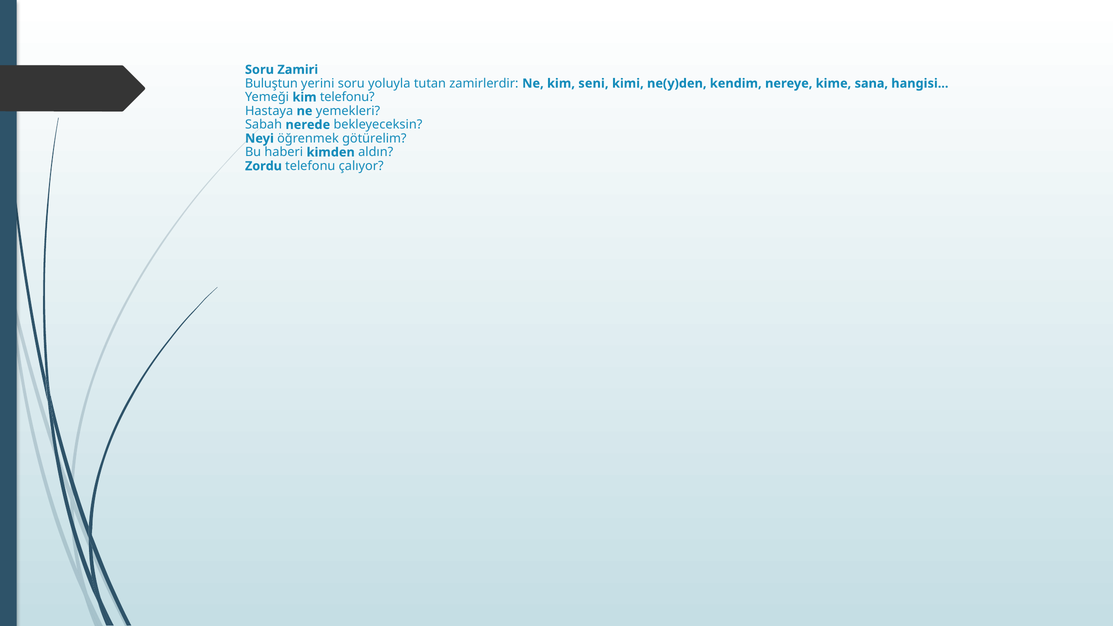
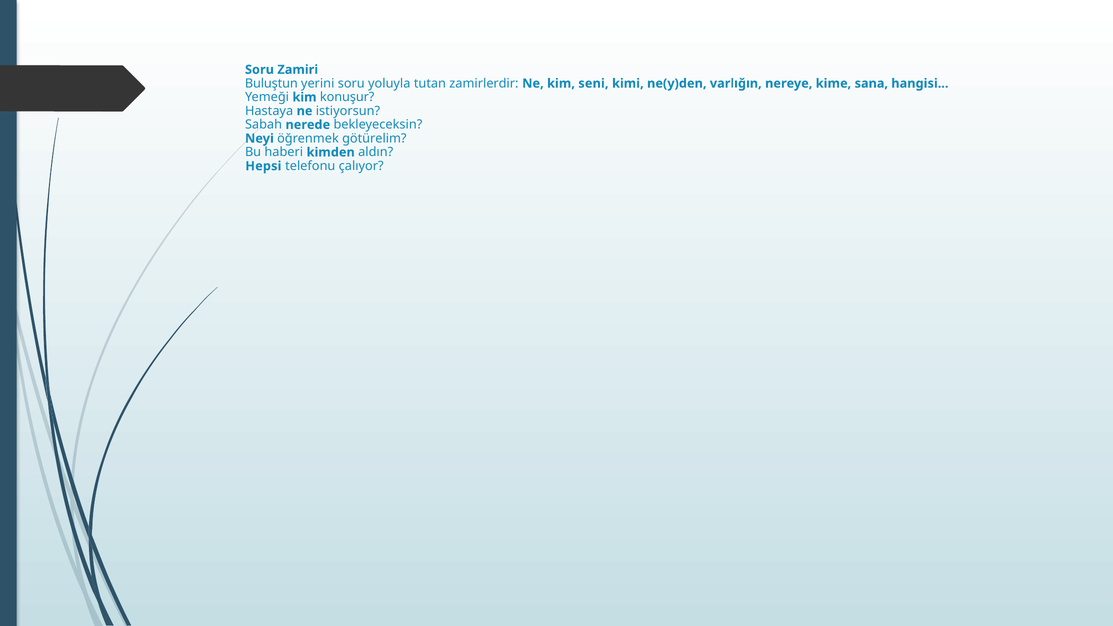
kendim: kendim -> varlığın
kim telefonu: telefonu -> konuşur
yemekleri: yemekleri -> istiyorsun
Zordu: Zordu -> Hepsi
